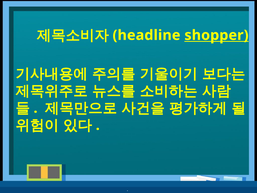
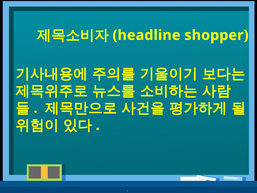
shopper underline: present -> none
